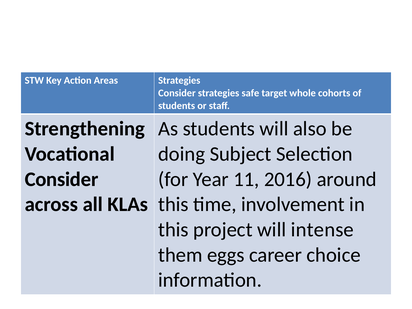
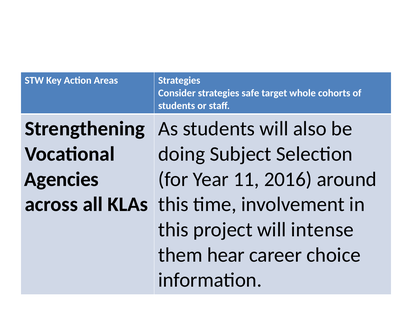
Consider at (62, 179): Consider -> Agencies
eggs: eggs -> hear
